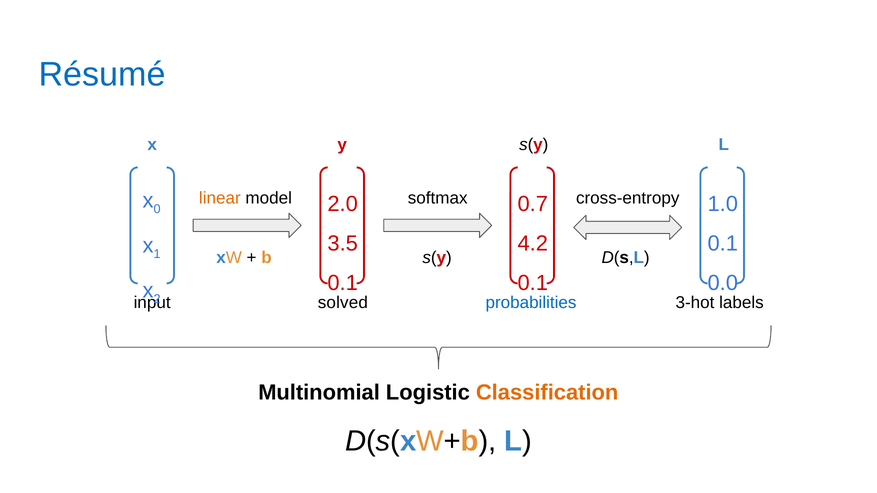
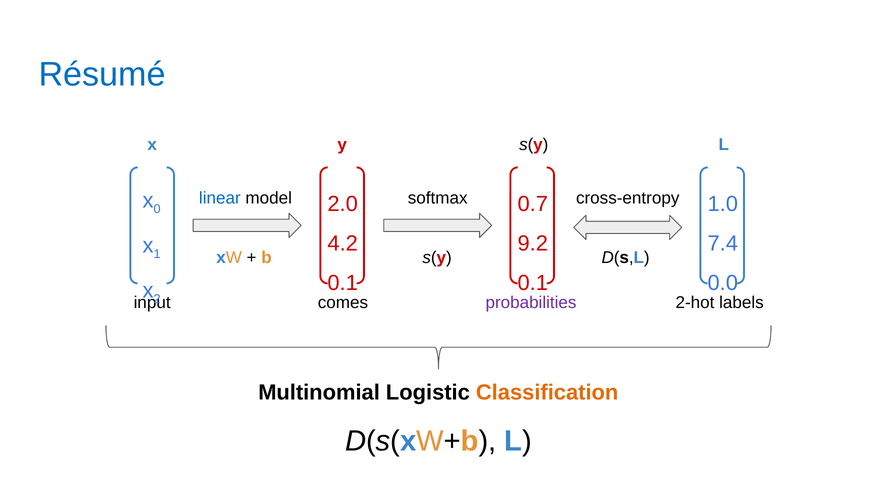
linear colour: orange -> blue
3.5: 3.5 -> 4.2
4.2: 4.2 -> 9.2
0.1 at (723, 244): 0.1 -> 7.4
solved: solved -> comes
probabilities colour: blue -> purple
3-hot: 3-hot -> 2-hot
